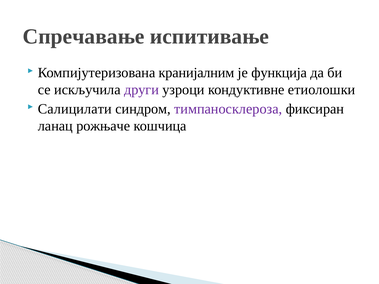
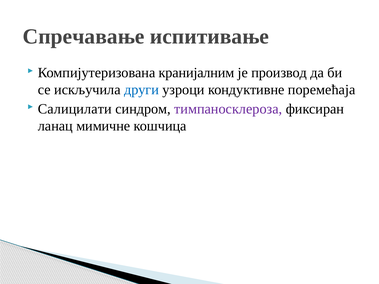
функција: функција -> производ
други colour: purple -> blue
етиолошки: етиолошки -> поремећаја
рожњаче: рожњаче -> мимичне
